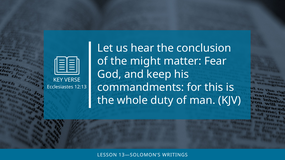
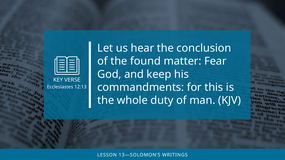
might: might -> found
